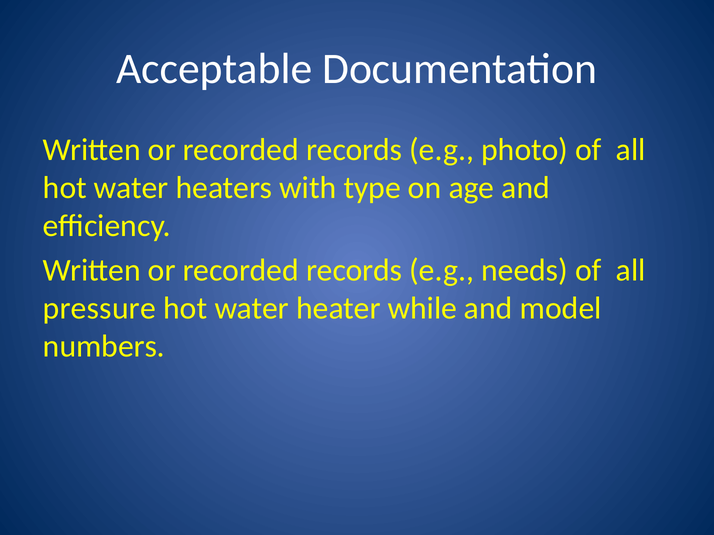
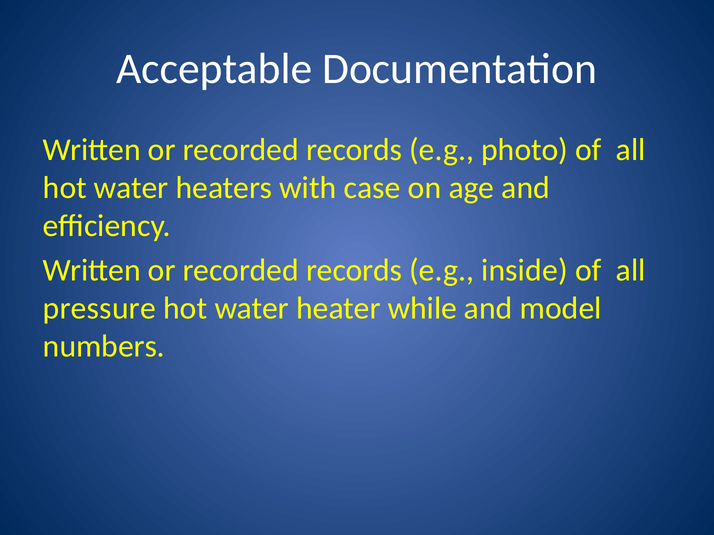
type: type -> case
needs: needs -> inside
